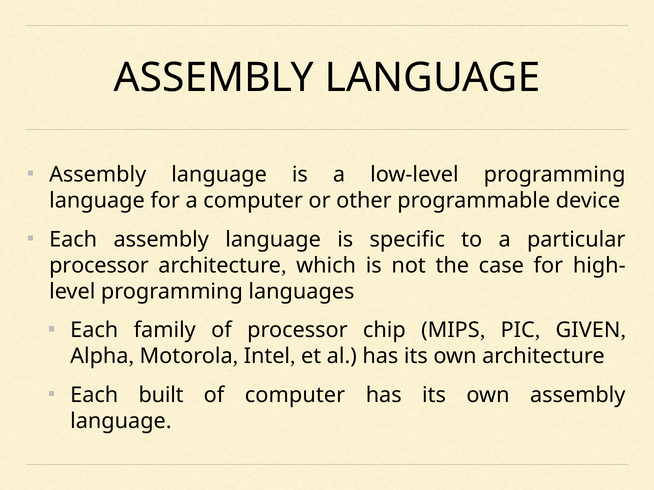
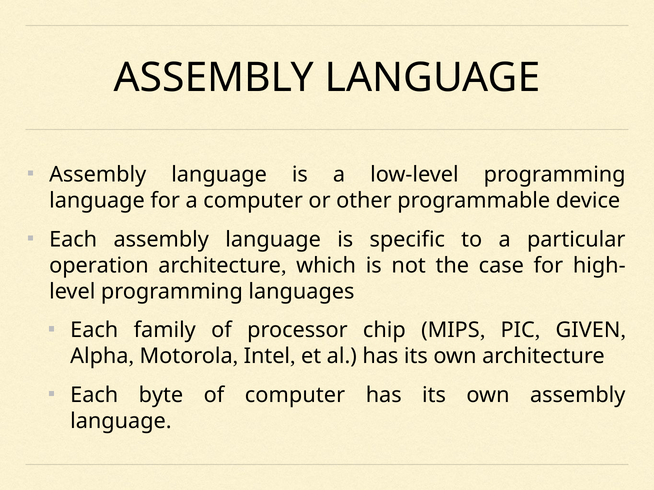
processor at (99, 266): processor -> operation
built: built -> byte
